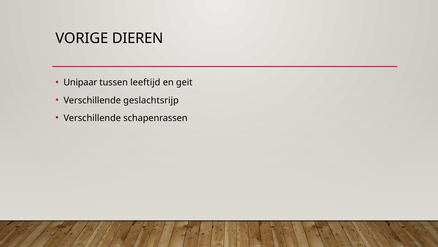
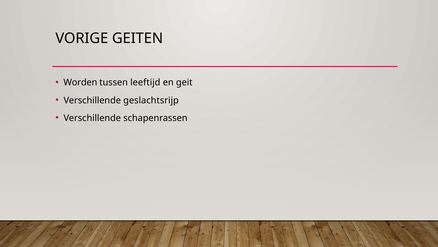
DIEREN: DIEREN -> GEITEN
Unipaar: Unipaar -> Worden
